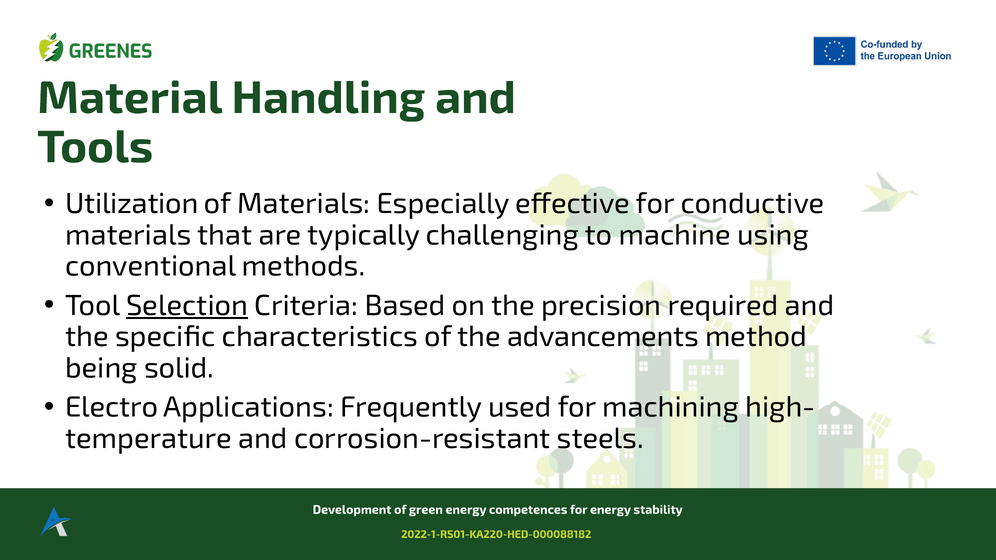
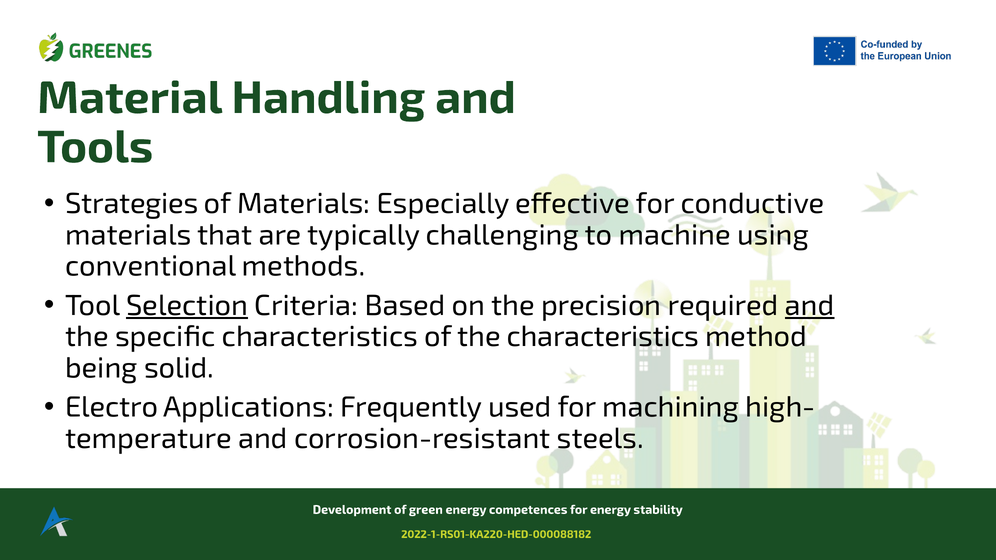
Utilization: Utilization -> Strategies
and at (810, 306) underline: none -> present
the advancements: advancements -> characteristics
